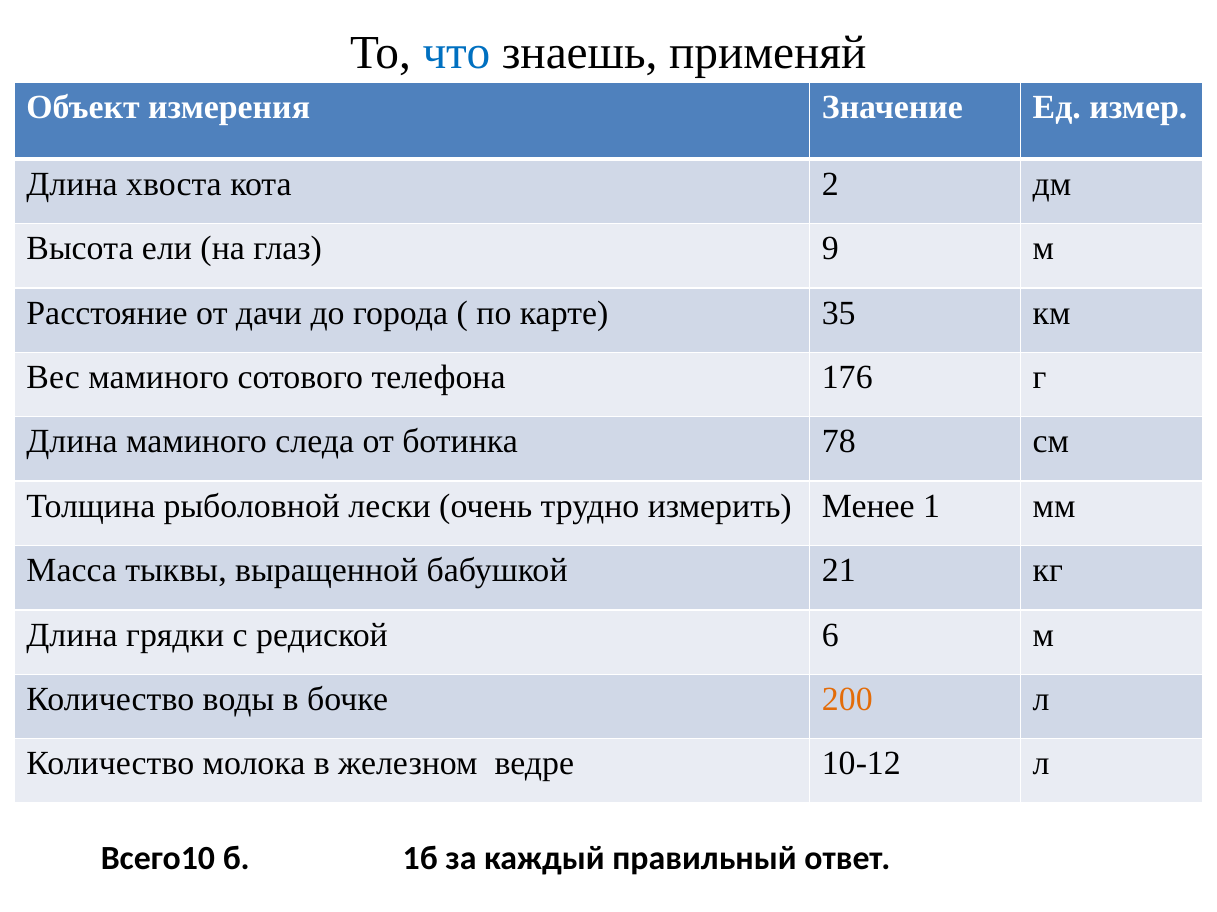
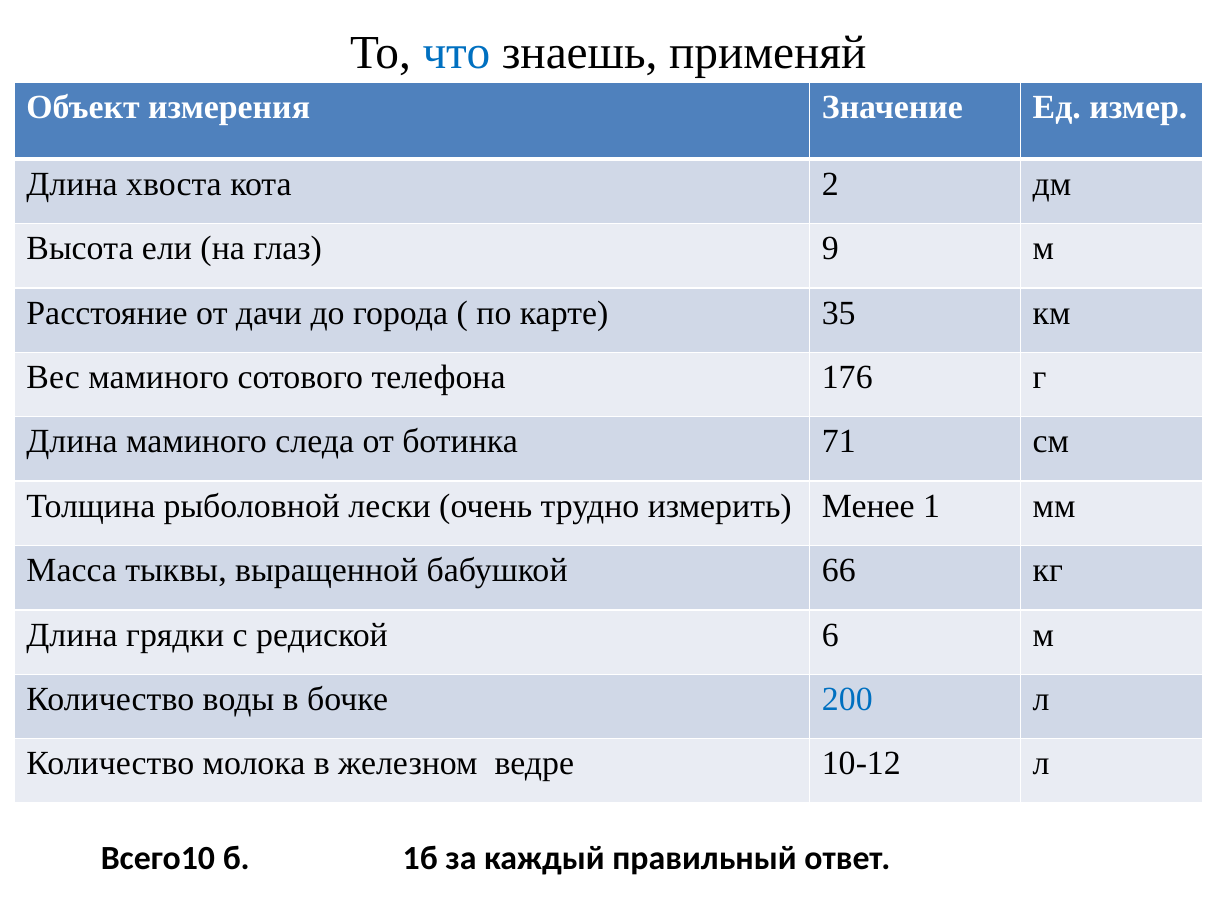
78: 78 -> 71
21: 21 -> 66
200 colour: orange -> blue
